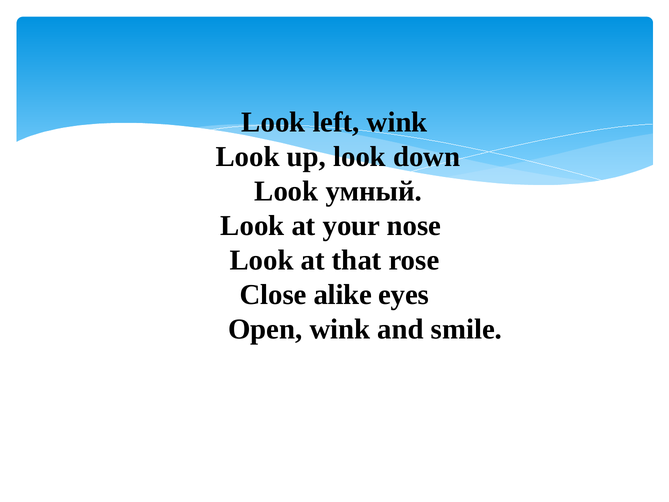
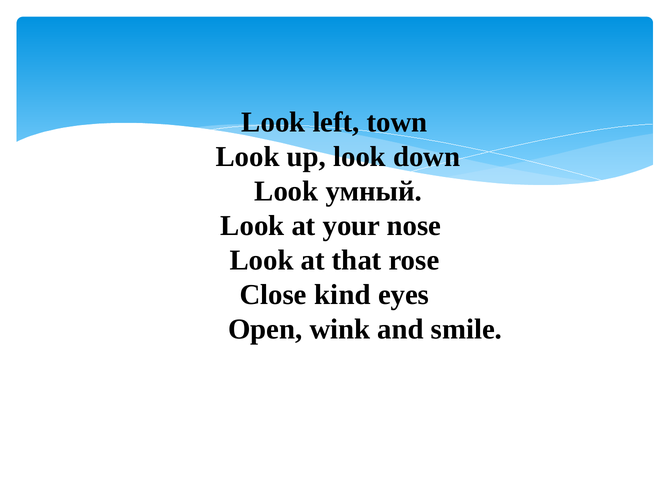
left wink: wink -> town
alike: alike -> kind
